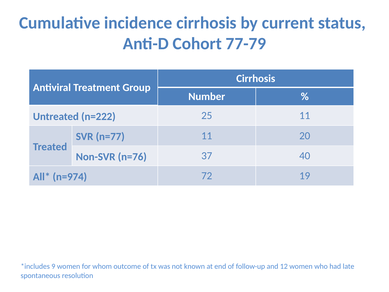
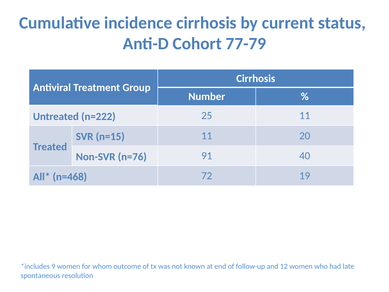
n=77: n=77 -> n=15
37: 37 -> 91
n=974: n=974 -> n=468
